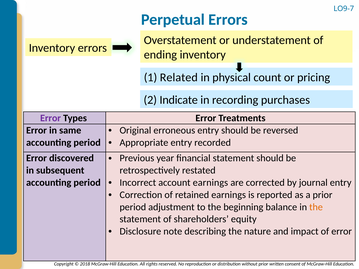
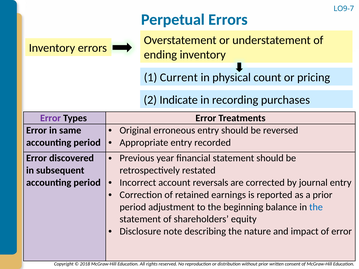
Related: Related -> Current
account earnings: earnings -> reversals
the at (316, 207) colour: orange -> blue
